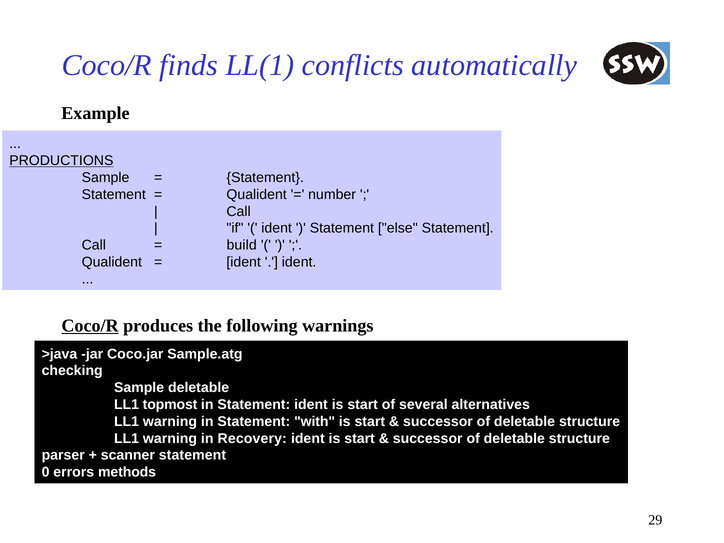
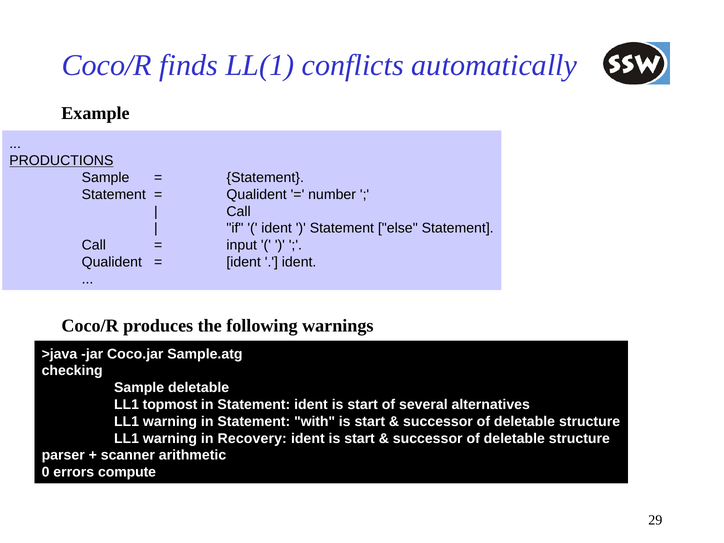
build: build -> input
Coco/R at (90, 326) underline: present -> none
scanner statement: statement -> arithmetic
methods: methods -> compute
